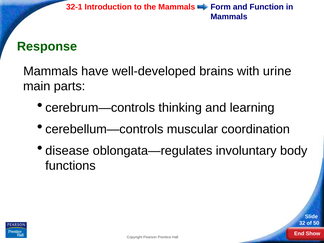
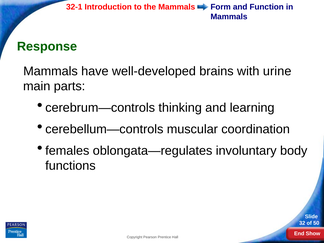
disease: disease -> females
